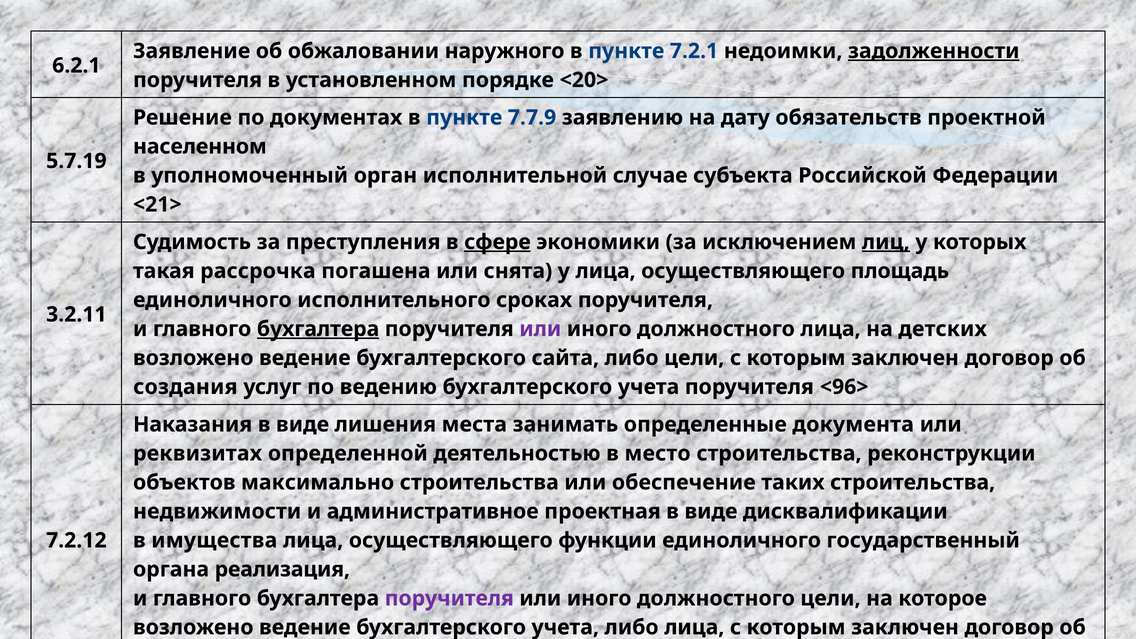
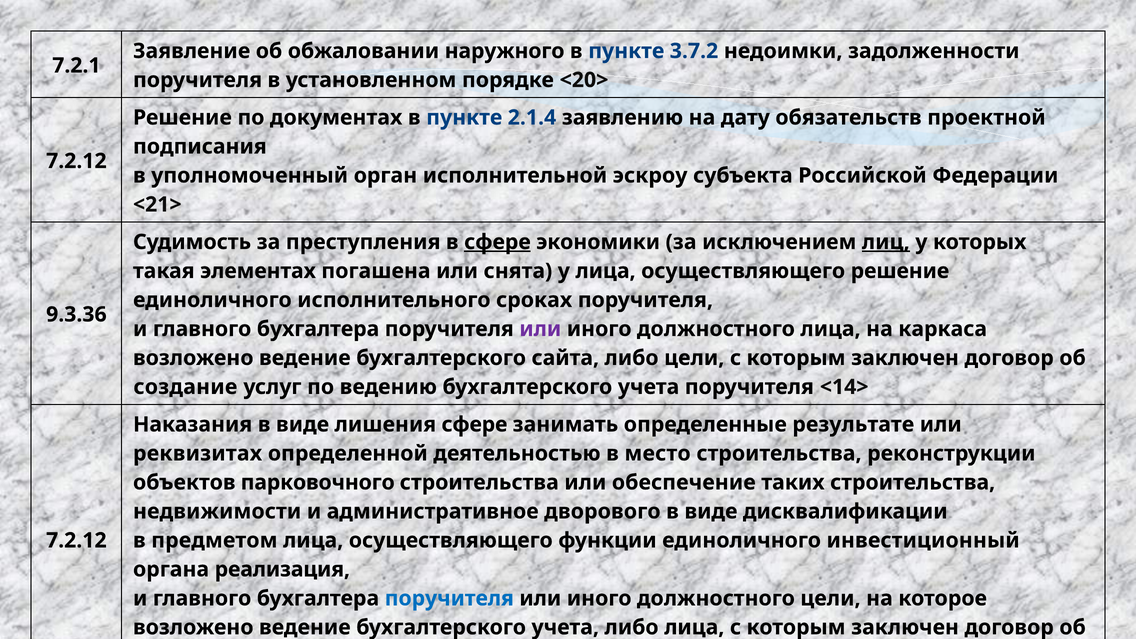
7.2.1: 7.2.1 -> 3.7.2
задолженности underline: present -> none
6.2.1: 6.2.1 -> 7.2.1
7.7.9: 7.7.9 -> 2.1.4
населенном: населенном -> подписания
5.7.19 at (76, 161): 5.7.19 -> 7.2.12
случае: случае -> эскроу
рассрочка: рассрочка -> элементах
осуществляющего площадь: площадь -> решение
3.2.11: 3.2.11 -> 9.3.36
бухгалтера at (318, 329) underline: present -> none
детских: детских -> каркаса
создания: создания -> создание
<96>: <96> -> <14>
лишения места: места -> сфере
документа: документа -> результате
максимально: максимально -> парковочного
проектная: проектная -> дворового
имущества: имущества -> предметом
государственный: государственный -> инвестиционный
поручителя at (449, 598) colour: purple -> blue
